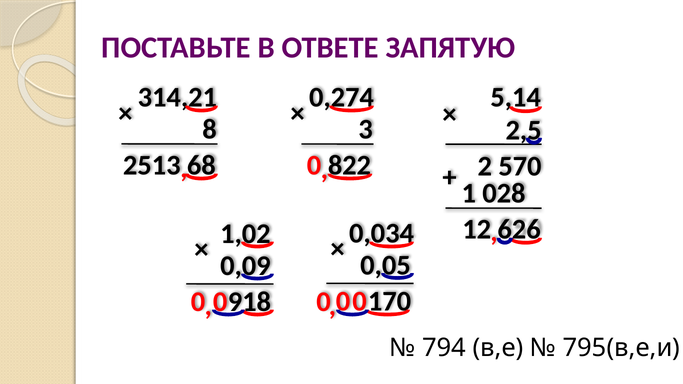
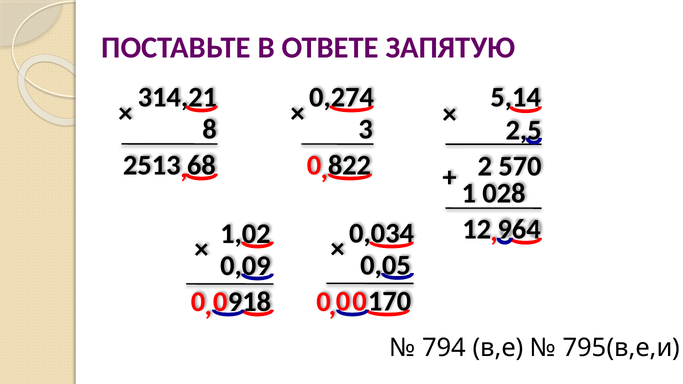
626: 626 -> 964
